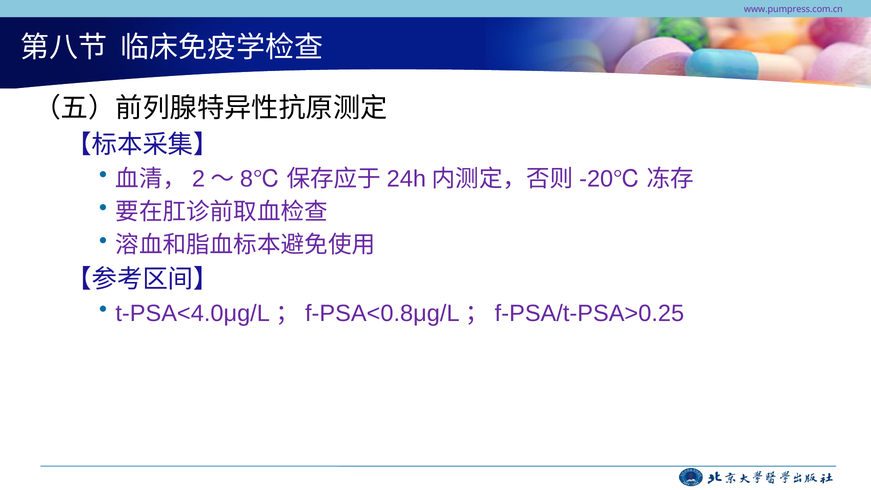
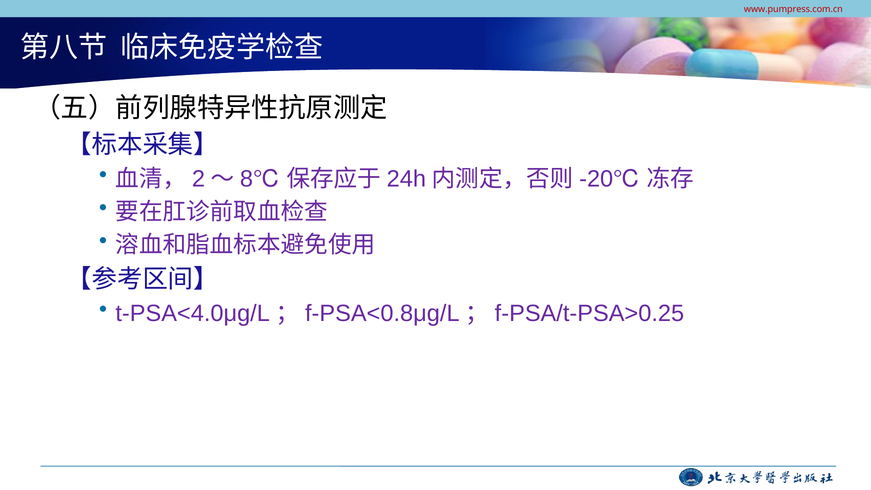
www.pumpress.com.cn colour: purple -> red
